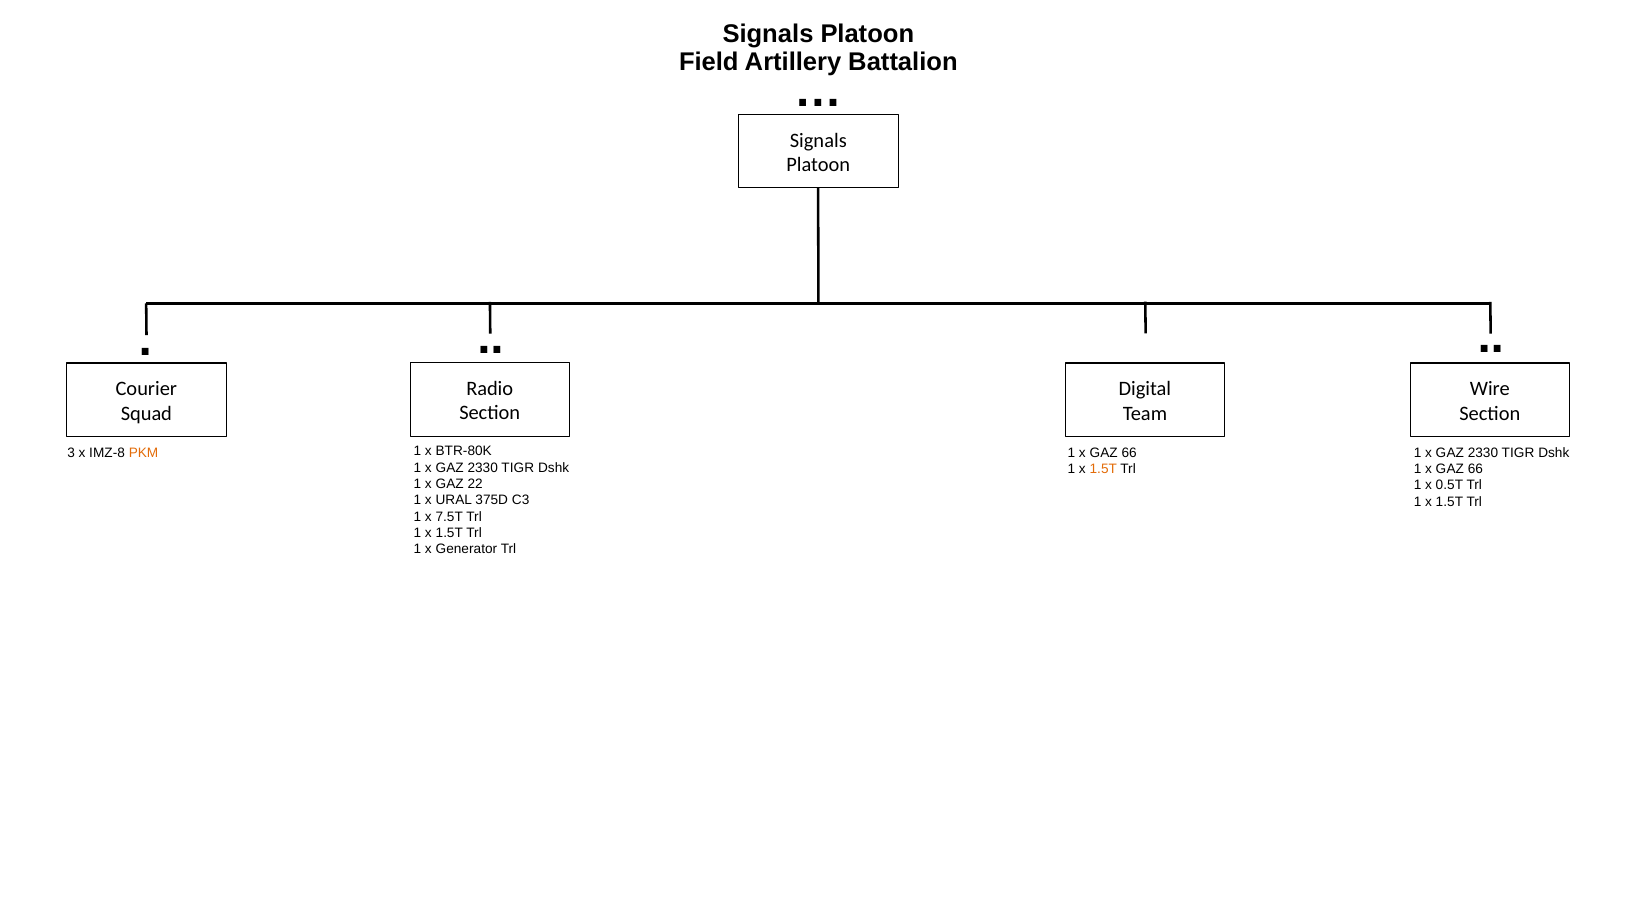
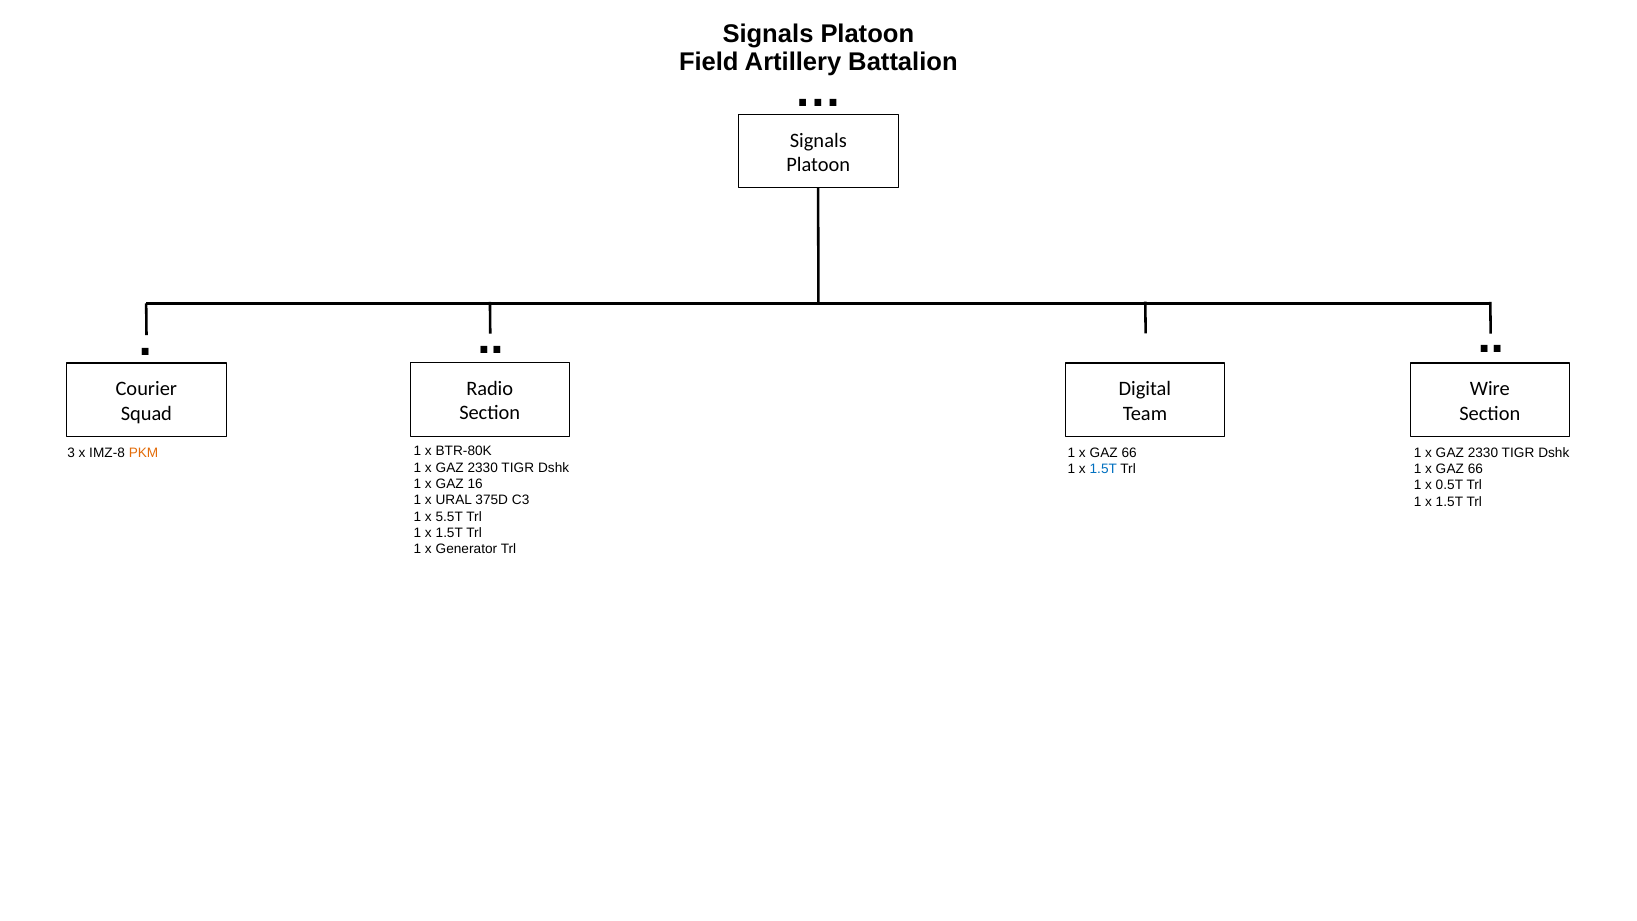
1.5T at (1103, 469) colour: orange -> blue
22: 22 -> 16
7.5T: 7.5T -> 5.5T
